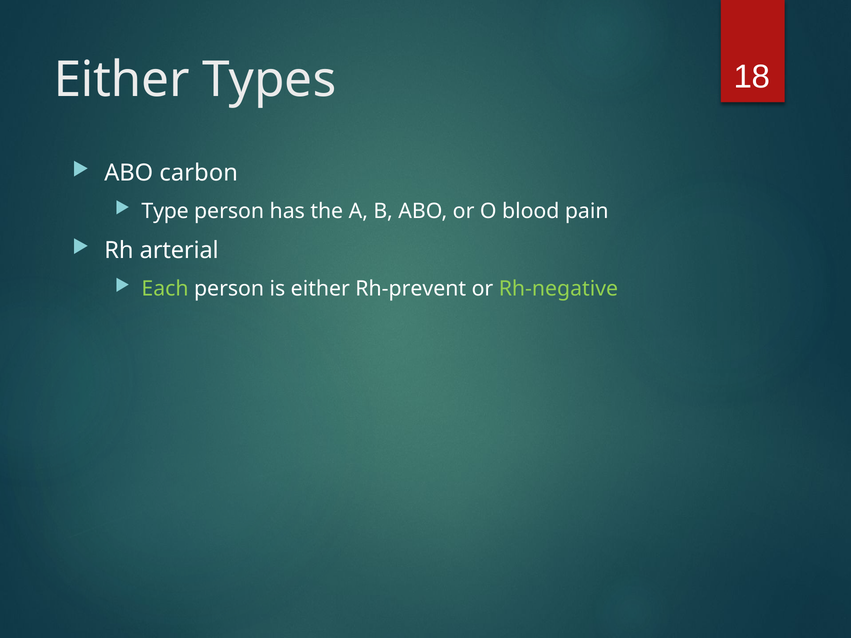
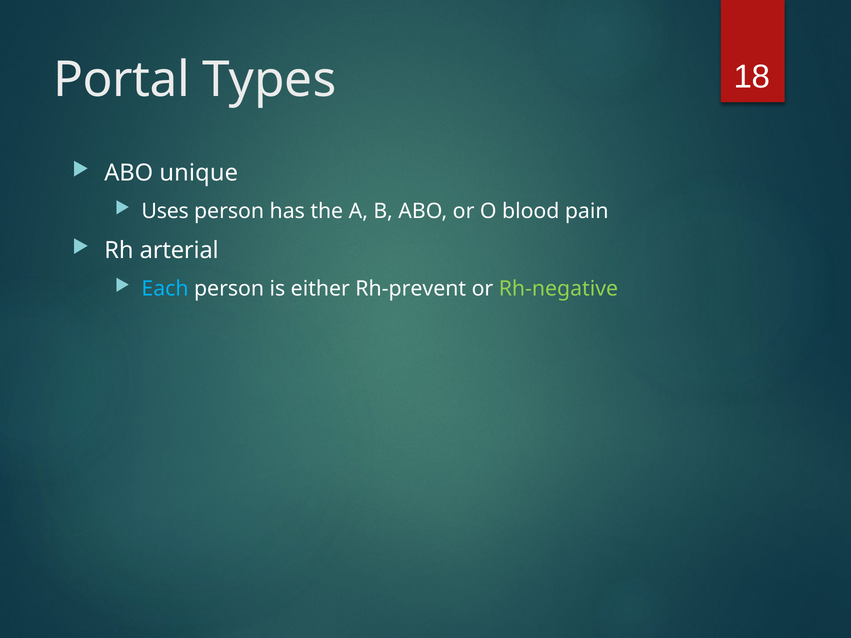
Either at (122, 80): Either -> Portal
carbon: carbon -> unique
Type: Type -> Uses
Each colour: light green -> light blue
